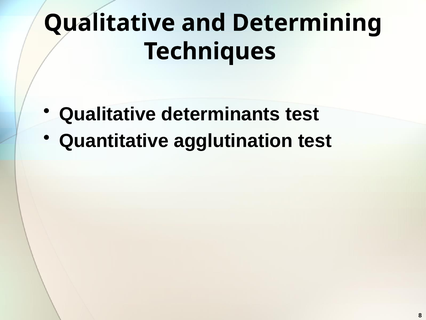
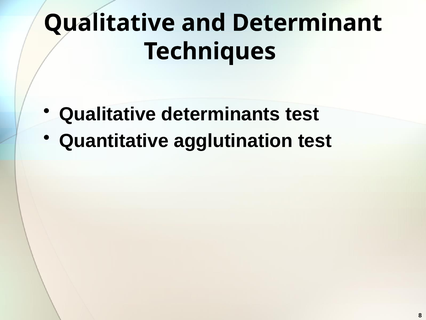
Determining: Determining -> Determinant
